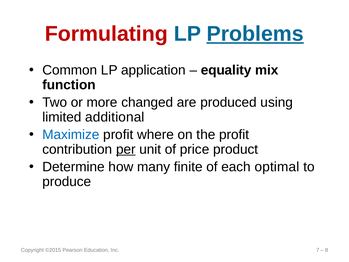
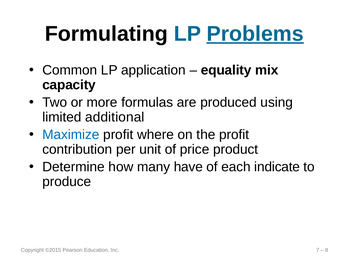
Formulating colour: red -> black
function: function -> capacity
changed: changed -> formulas
per underline: present -> none
finite: finite -> have
optimal: optimal -> indicate
